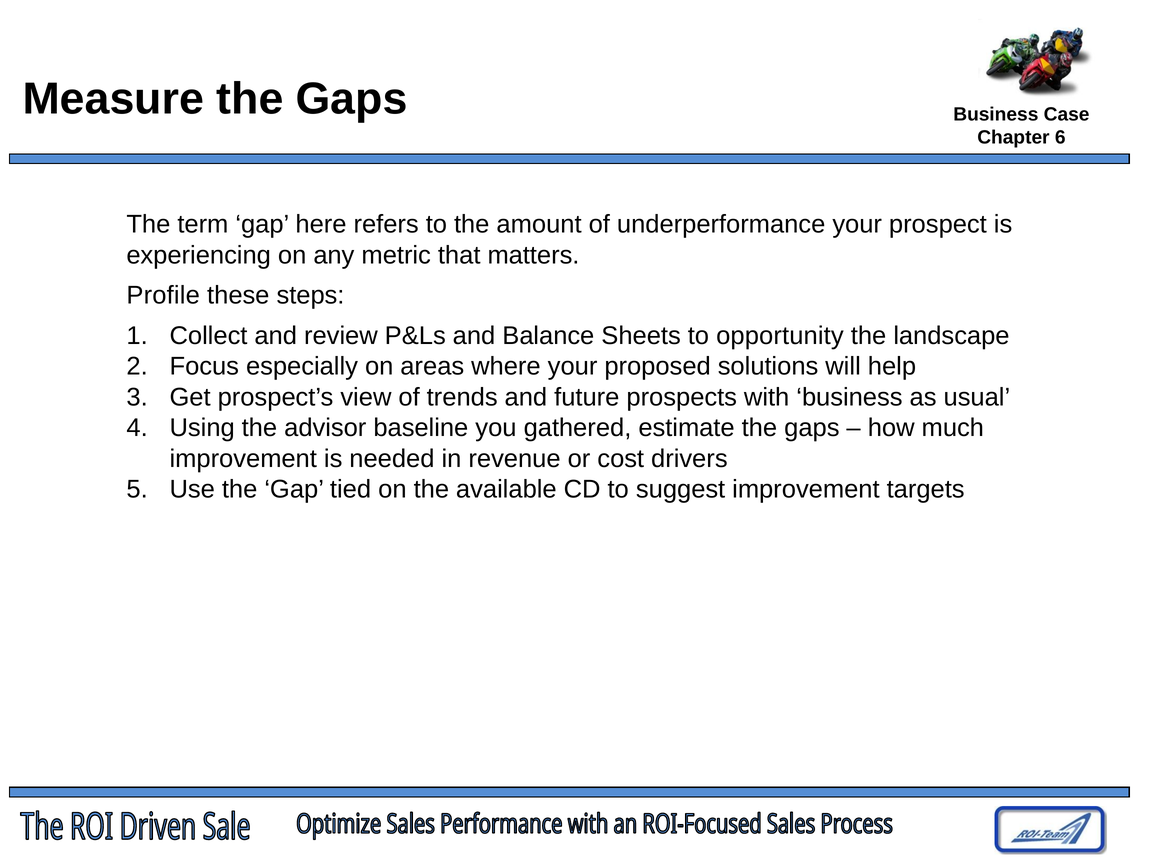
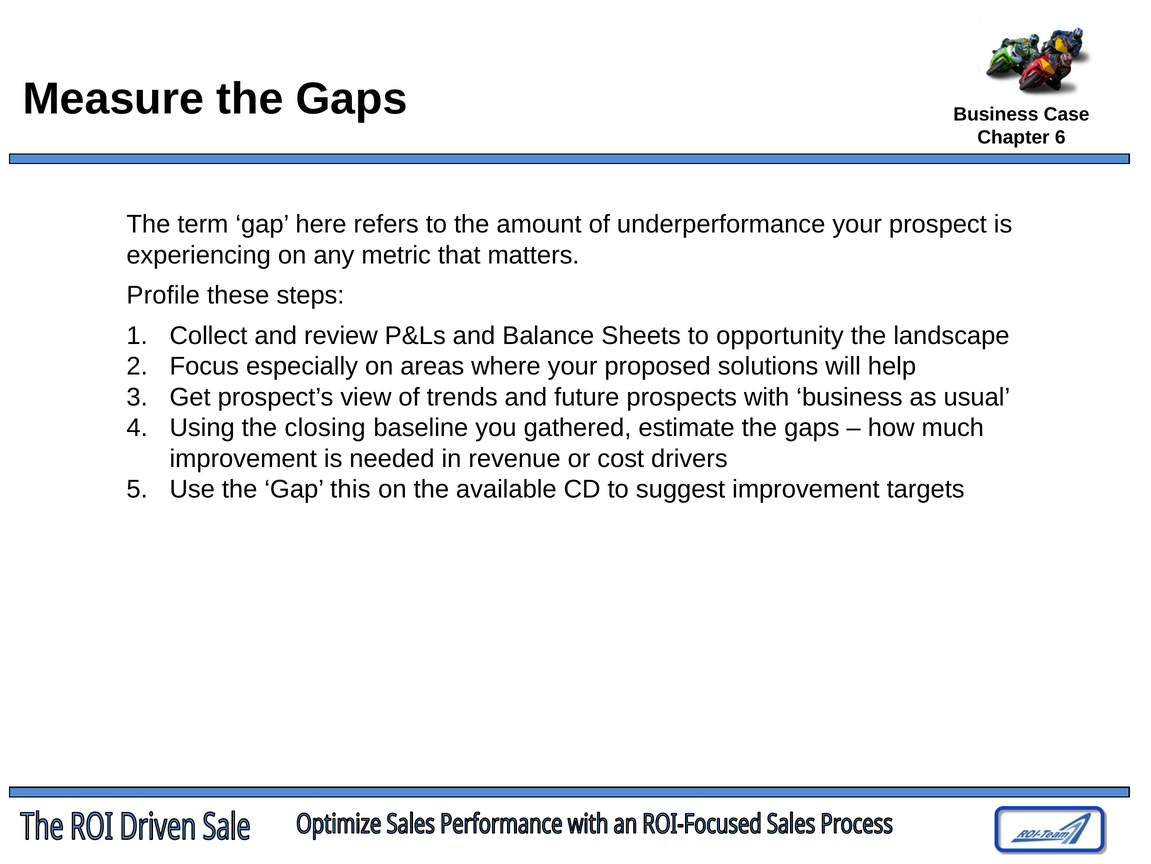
advisor: advisor -> closing
tied: tied -> this
